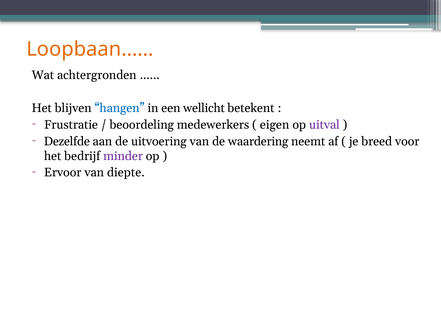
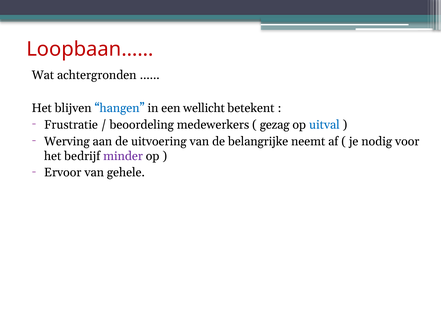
Loopbaan…… colour: orange -> red
eigen: eigen -> gezag
uitval colour: purple -> blue
Dezelfde: Dezelfde -> Werving
waardering: waardering -> belangrijke
breed: breed -> nodig
diepte: diepte -> gehele
